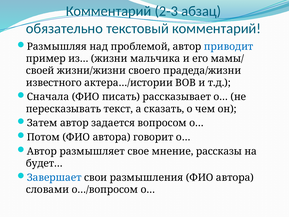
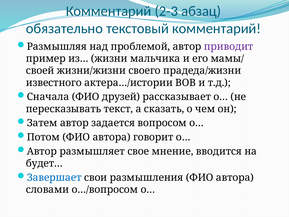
приводит colour: blue -> purple
писать: писать -> друзей
рассказы: рассказы -> вводится
